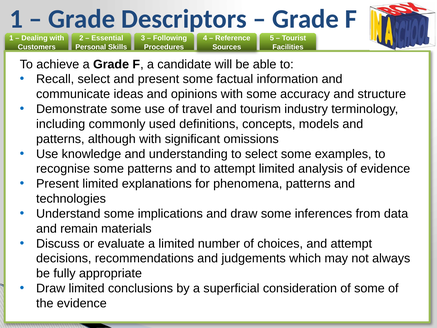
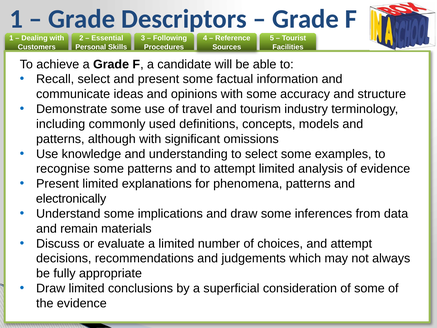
technologies: technologies -> electronically
